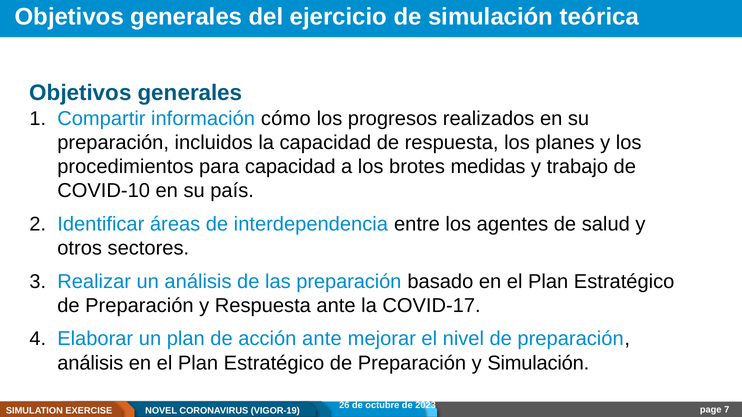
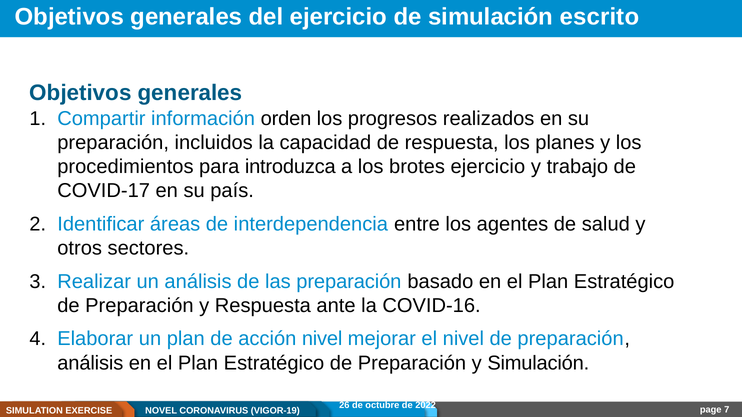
teórica: teórica -> escrito
cómo: cómo -> orden
para capacidad: capacidad -> introduzca
brotes medidas: medidas -> ejercicio
COVID-10: COVID-10 -> COVID-17
COVID-17: COVID-17 -> COVID-16
acción ante: ante -> nivel
2023: 2023 -> 2022
